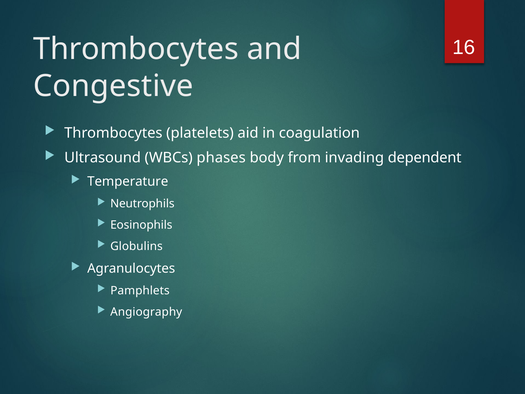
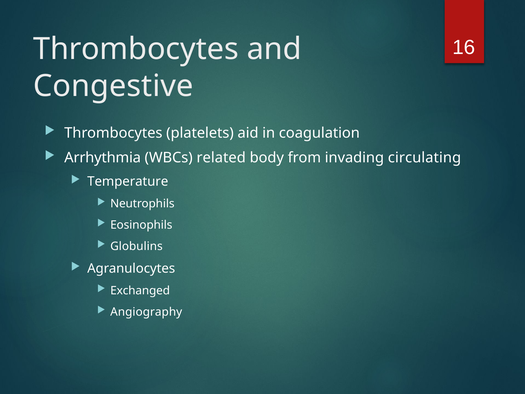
Ultrasound: Ultrasound -> Arrhythmia
phases: phases -> related
dependent: dependent -> circulating
Pamphlets: Pamphlets -> Exchanged
